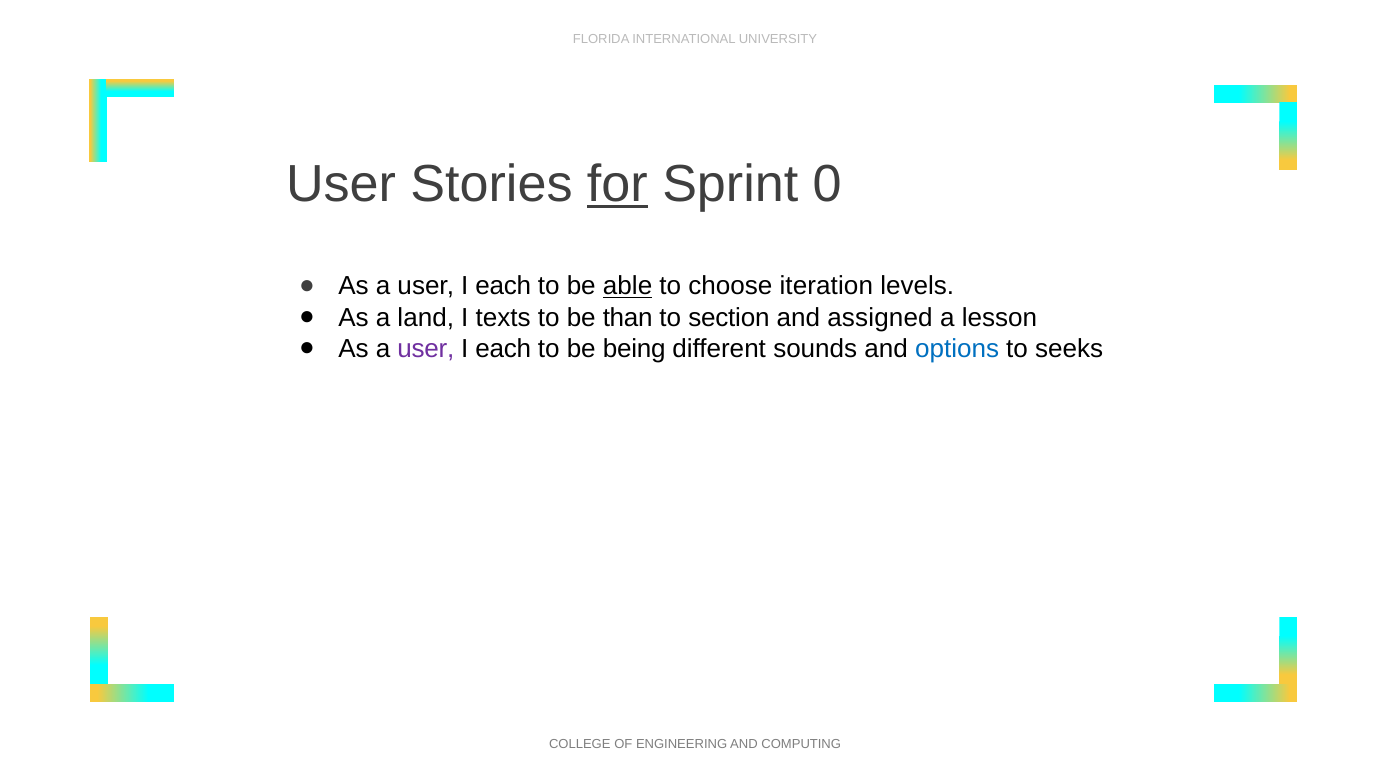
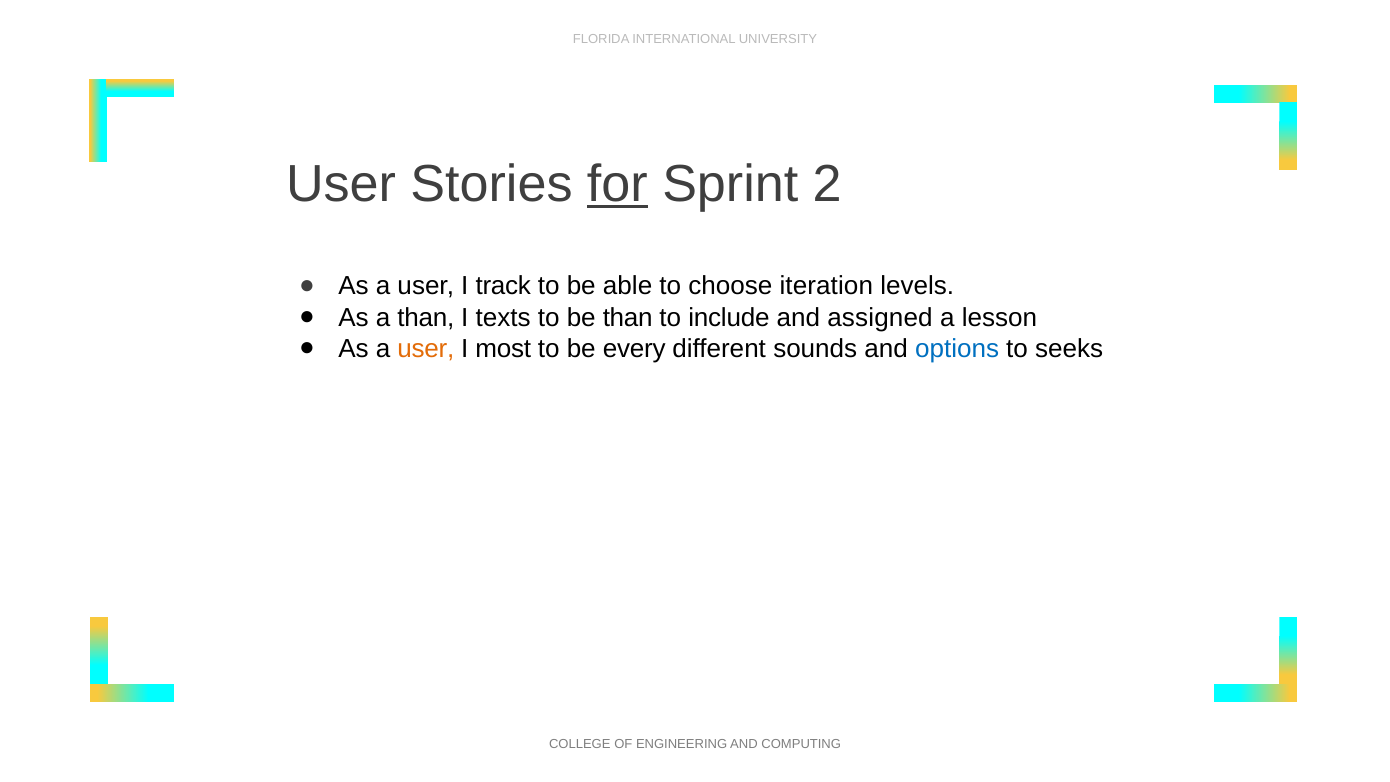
0: 0 -> 2
each at (503, 286): each -> track
able underline: present -> none
a land: land -> than
section: section -> include
user at (426, 349) colour: purple -> orange
each at (503, 349): each -> most
being: being -> every
